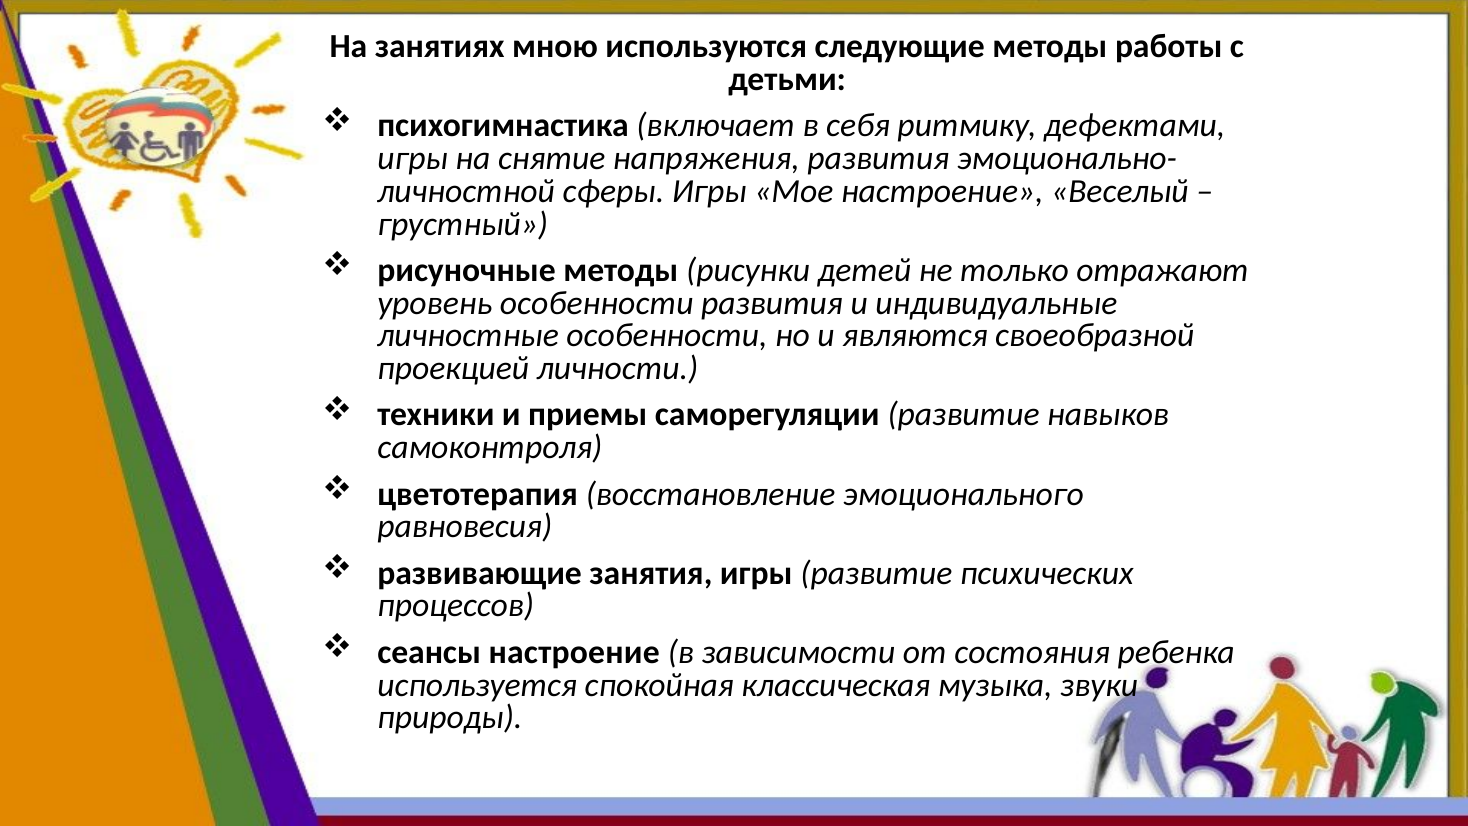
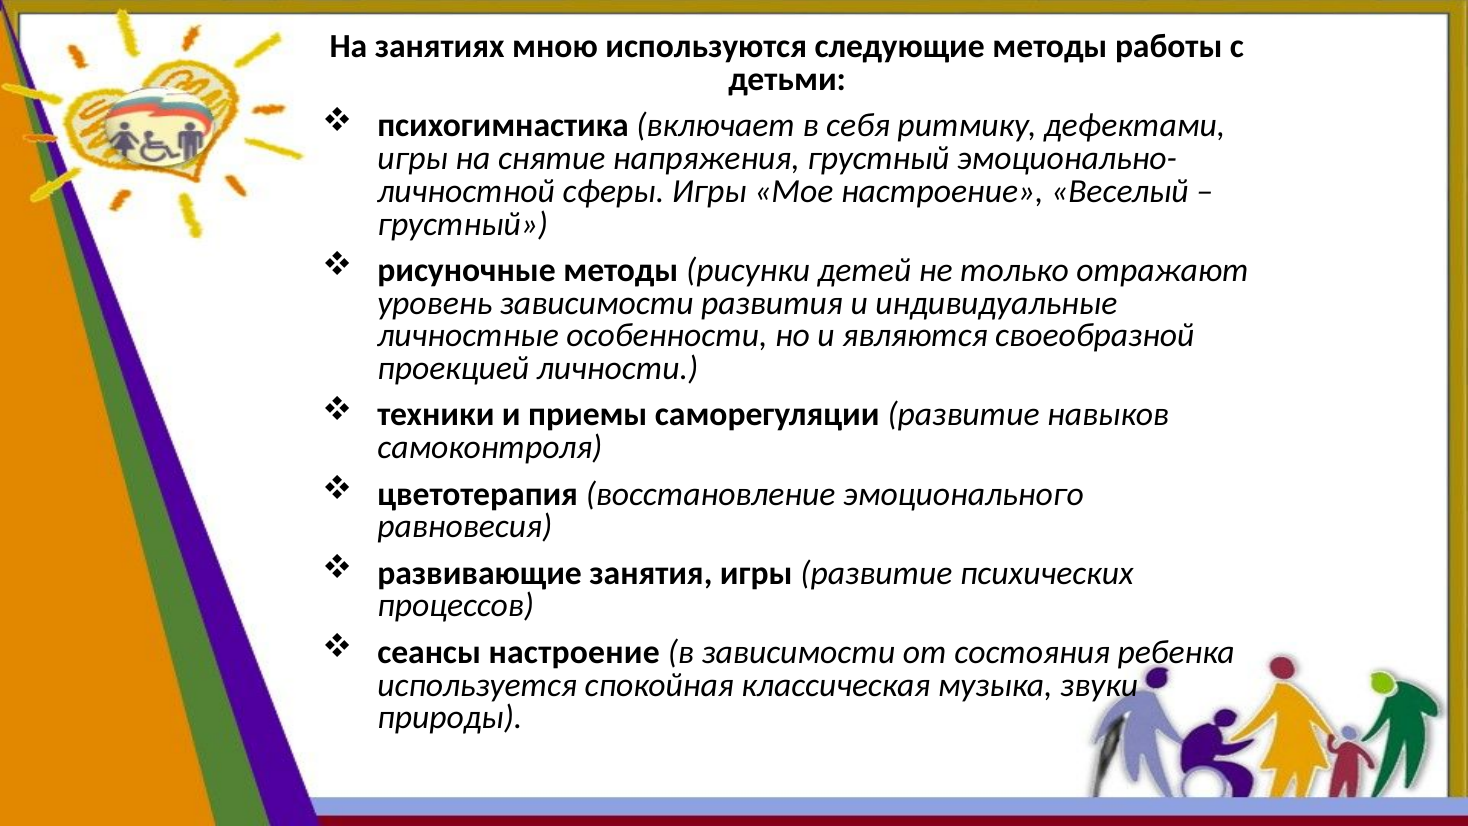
напряжения развития: развития -> грустный
уровень особенности: особенности -> зависимости
